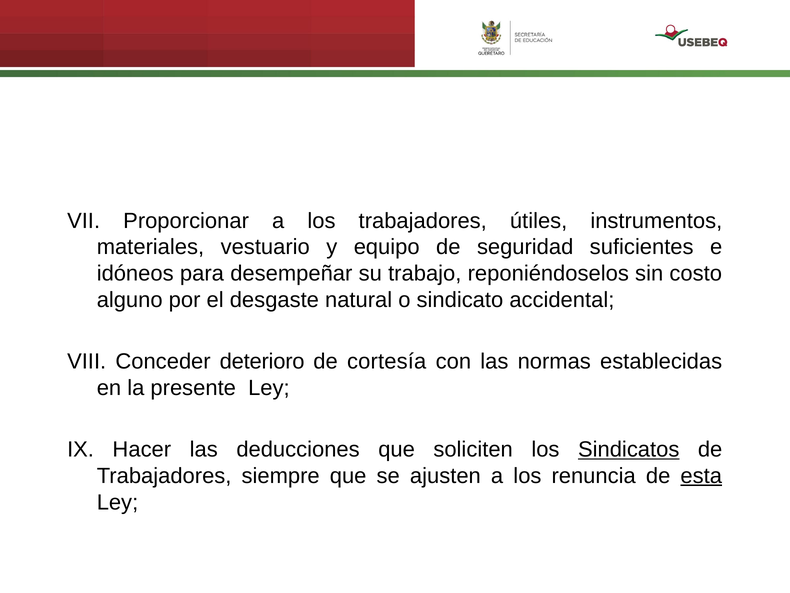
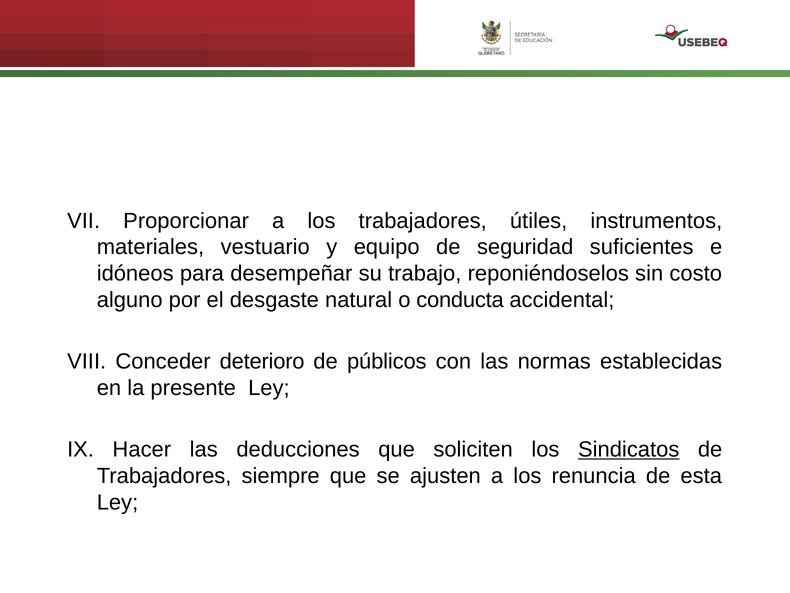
sindicato: sindicato -> conducta
cortesía: cortesía -> públicos
esta underline: present -> none
